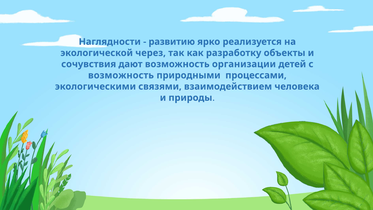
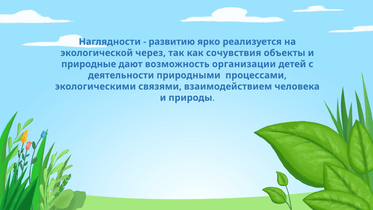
разработку: разработку -> сочувствия
сочувствия: сочувствия -> природные
возможность at (121, 75): возможность -> деятельности
